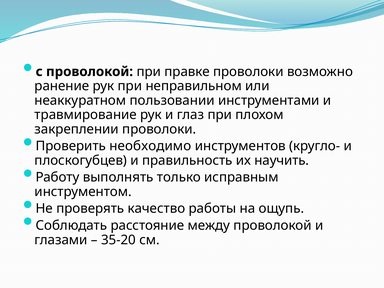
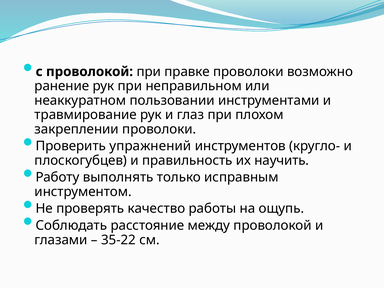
необходимо: необходимо -> упражнений
35-20: 35-20 -> 35-22
